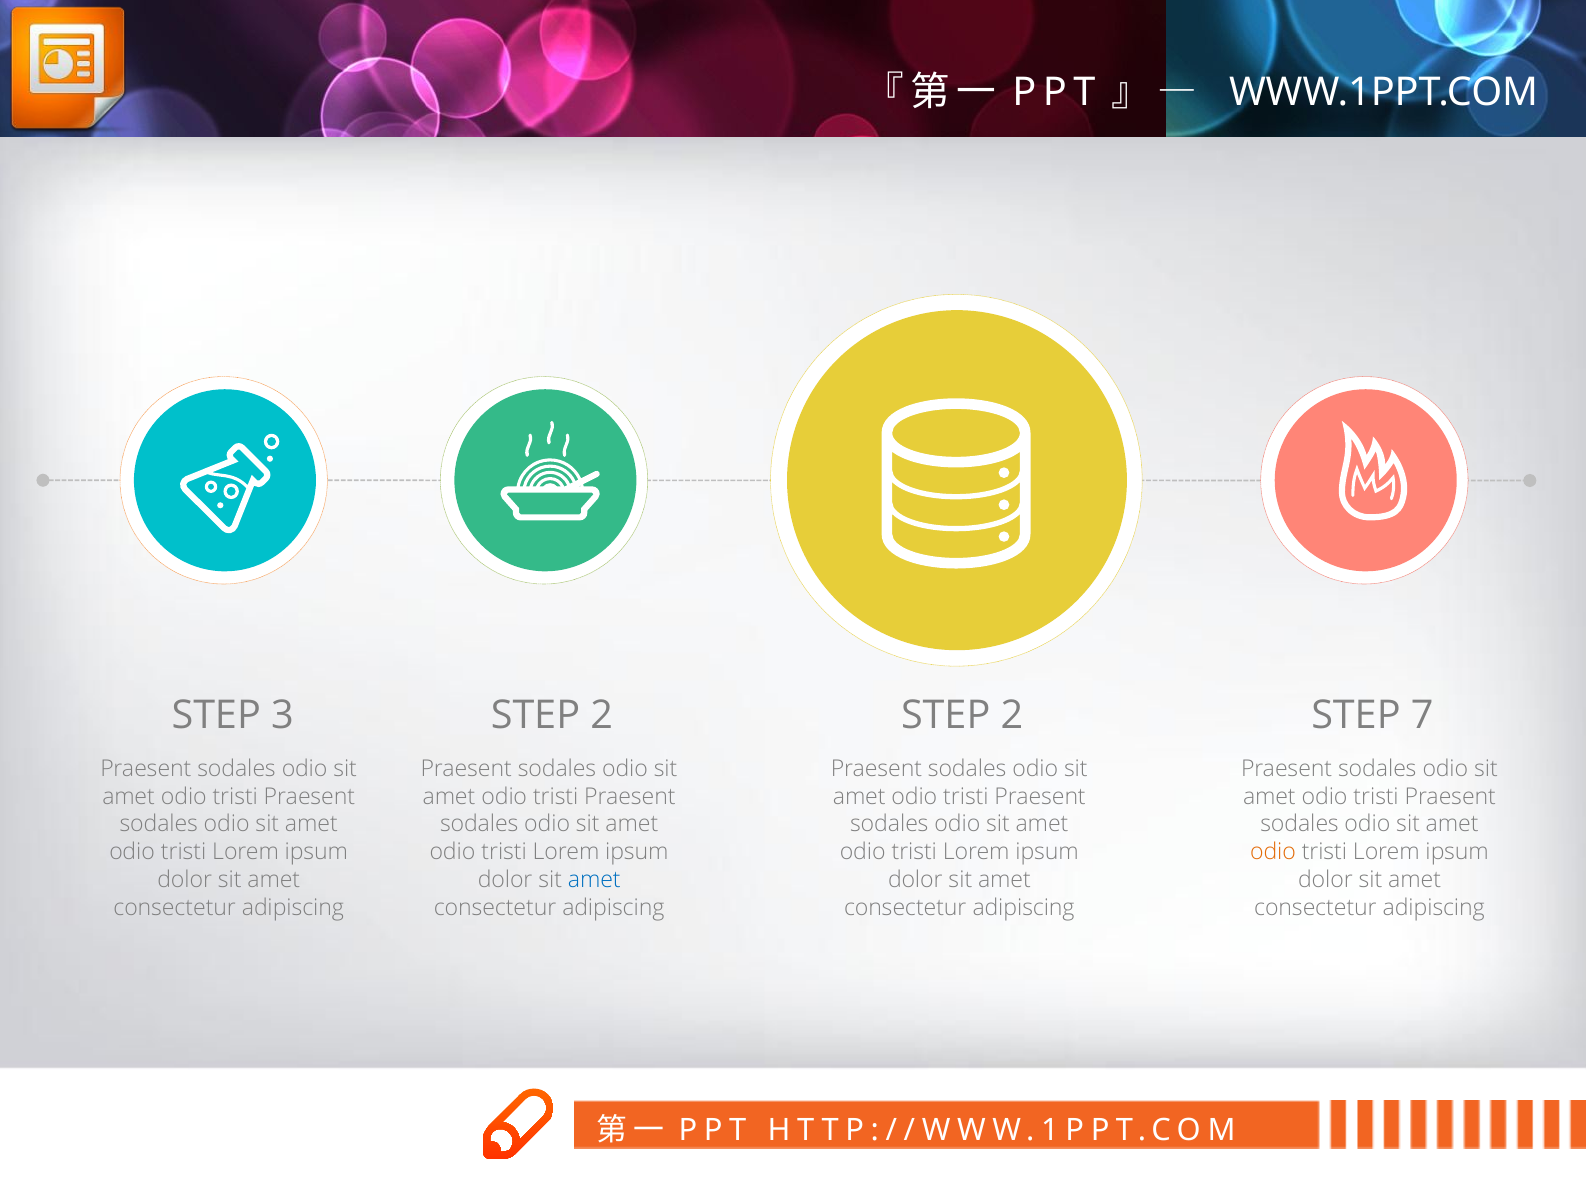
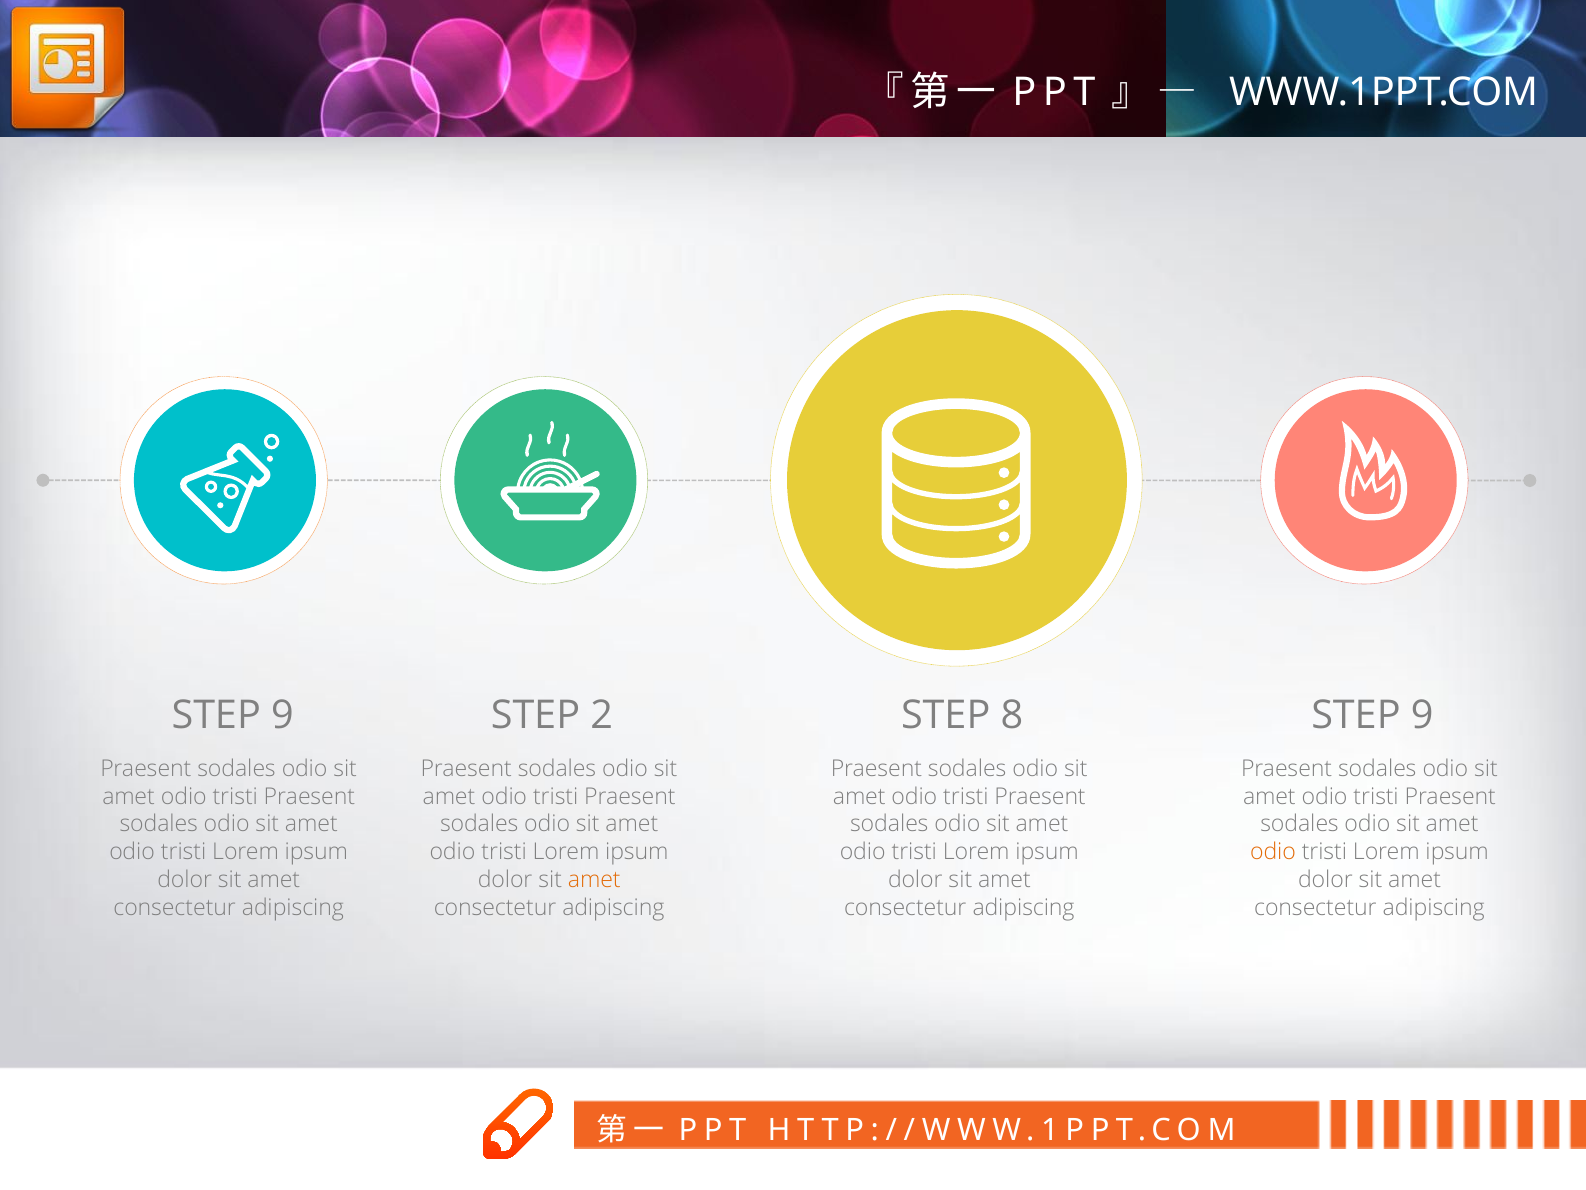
3 at (283, 716): 3 -> 9
2 at (1012, 716): 2 -> 8
7 at (1422, 716): 7 -> 9
amet at (594, 879) colour: blue -> orange
